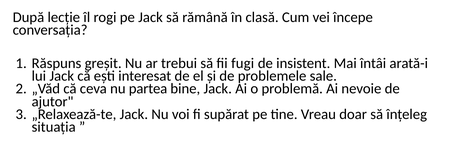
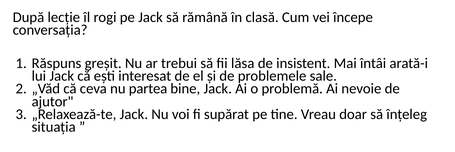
fugi: fugi -> lăsa
